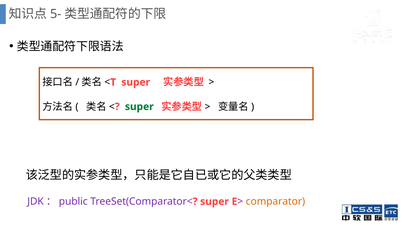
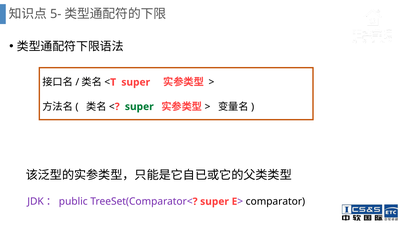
comparator colour: orange -> black
